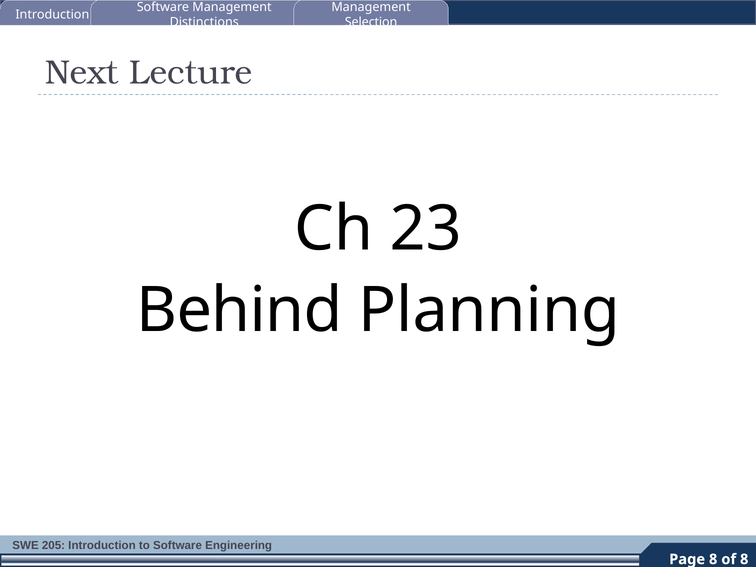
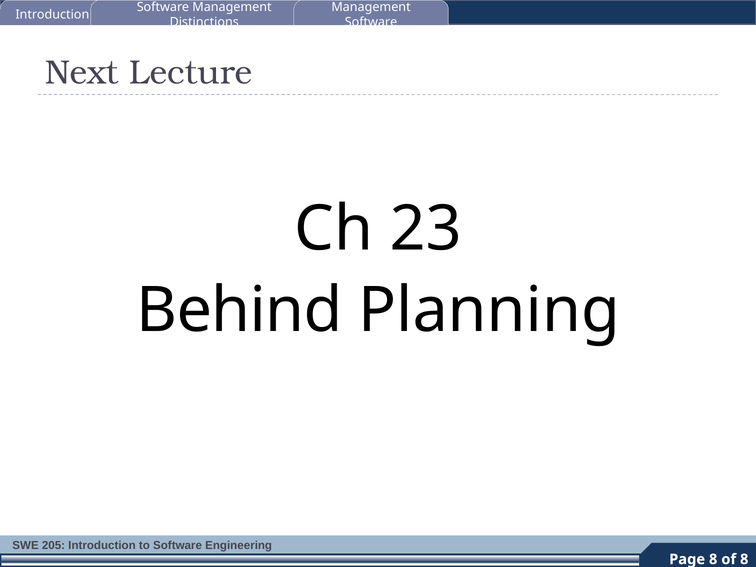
Selection at (371, 22): Selection -> Software
